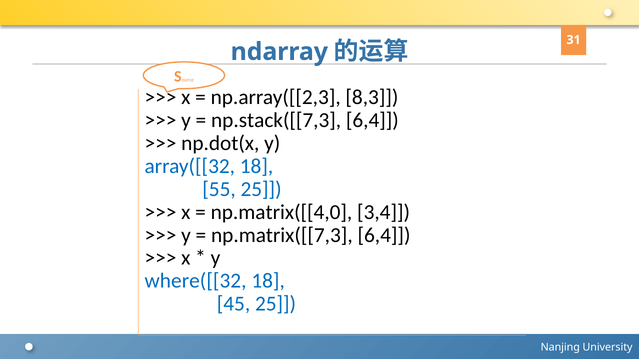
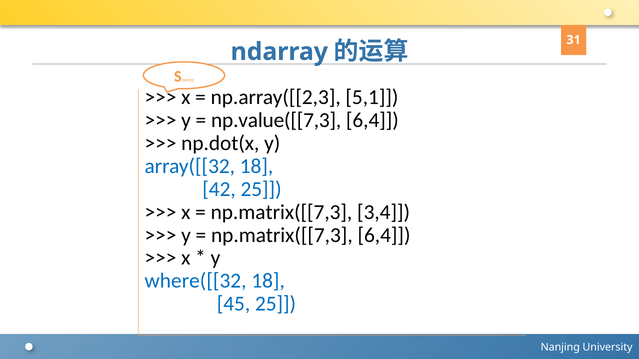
8,3: 8,3 -> 5,1
np.stack([[7,3: np.stack([[7,3 -> np.value([[7,3
55: 55 -> 42
np.matrix([[4,0 at (281, 212): np.matrix([[4,0 -> np.matrix([[7,3
